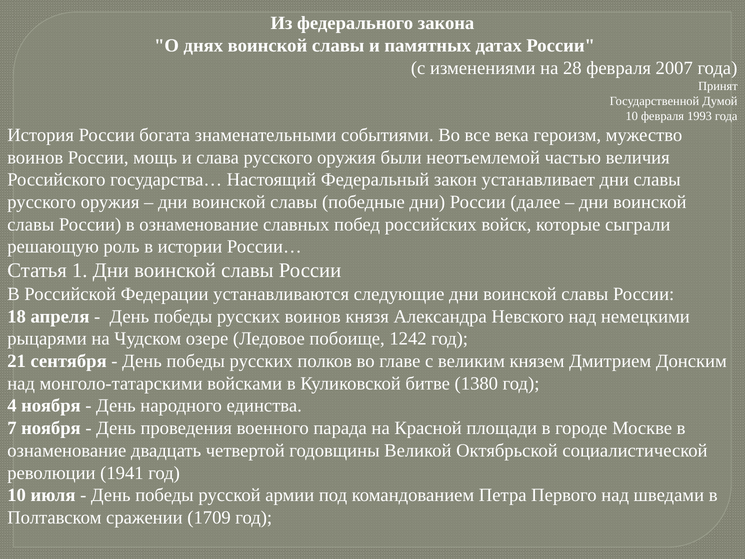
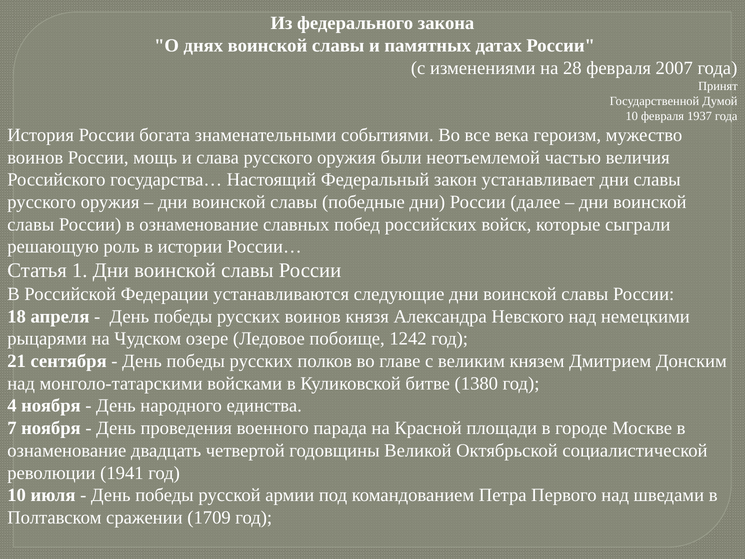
1993: 1993 -> 1937
